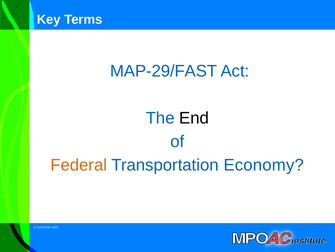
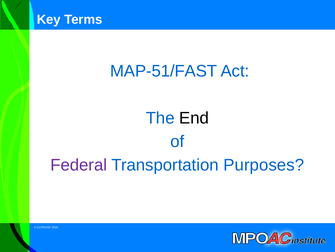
MAP-29/FAST: MAP-29/FAST -> MAP-51/FAST
Federal colour: orange -> purple
Economy: Economy -> Purposes
